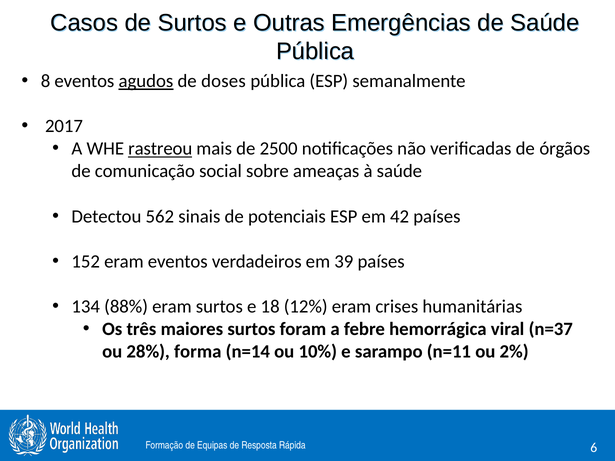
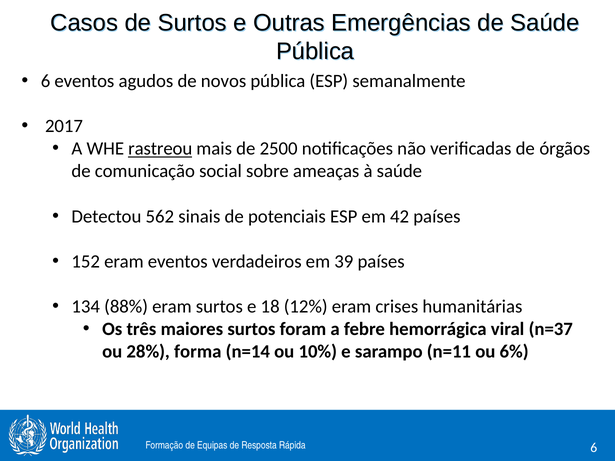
8 at (46, 81): 8 -> 6
agudos underline: present -> none
doses: doses -> novos
2%: 2% -> 6%
